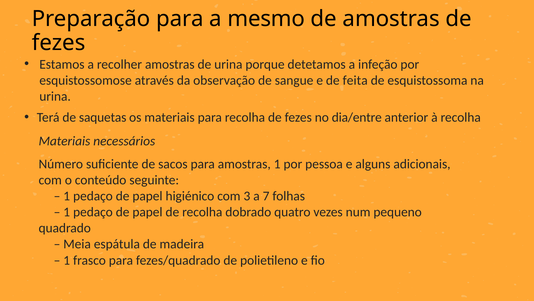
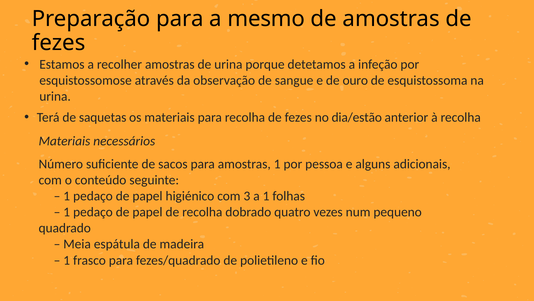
feita: feita -> ouro
dia/entre: dia/entre -> dia/estão
a 7: 7 -> 1
